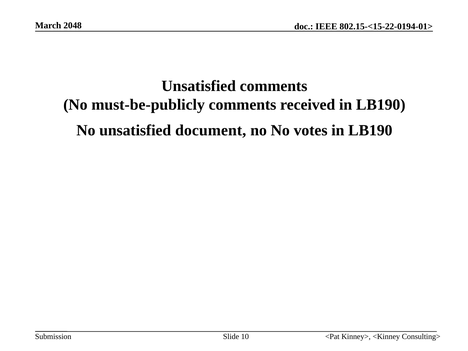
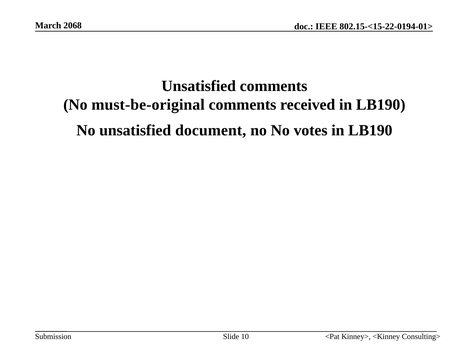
2048: 2048 -> 2068
must-be-publicly: must-be-publicly -> must-be-original
